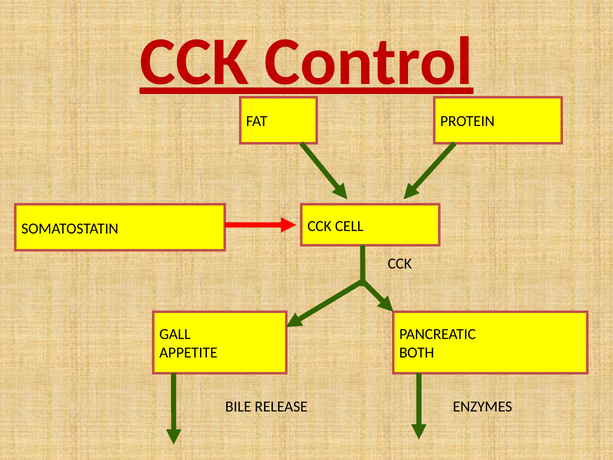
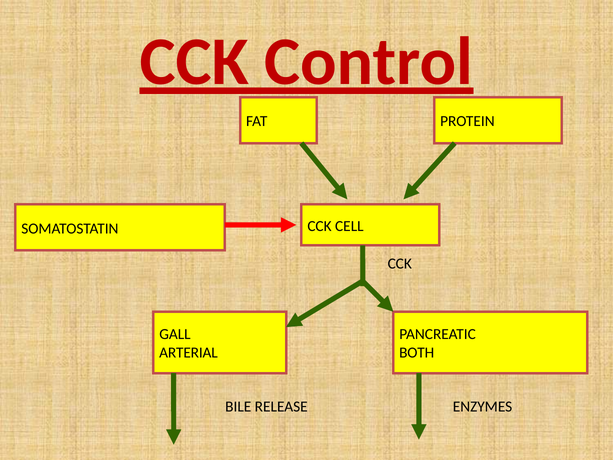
APPETITE: APPETITE -> ARTERIAL
